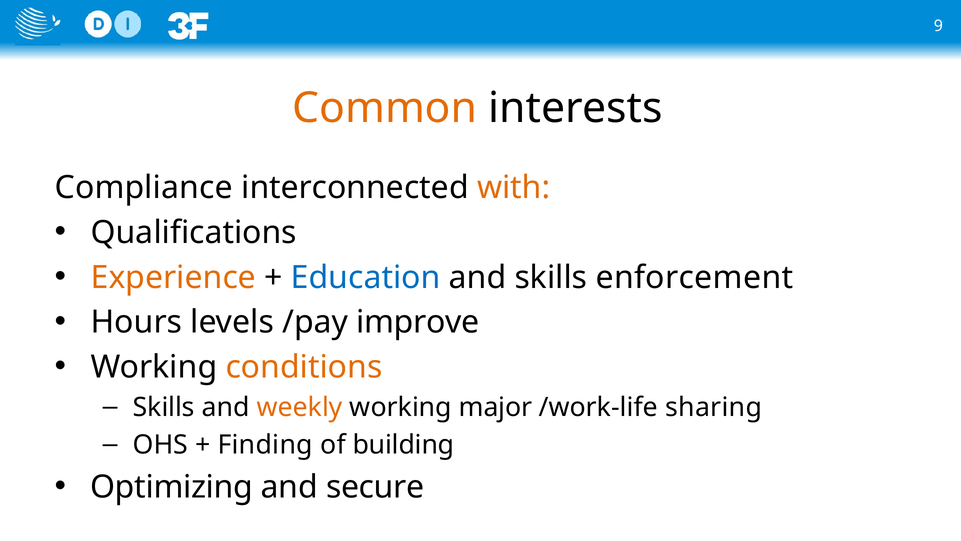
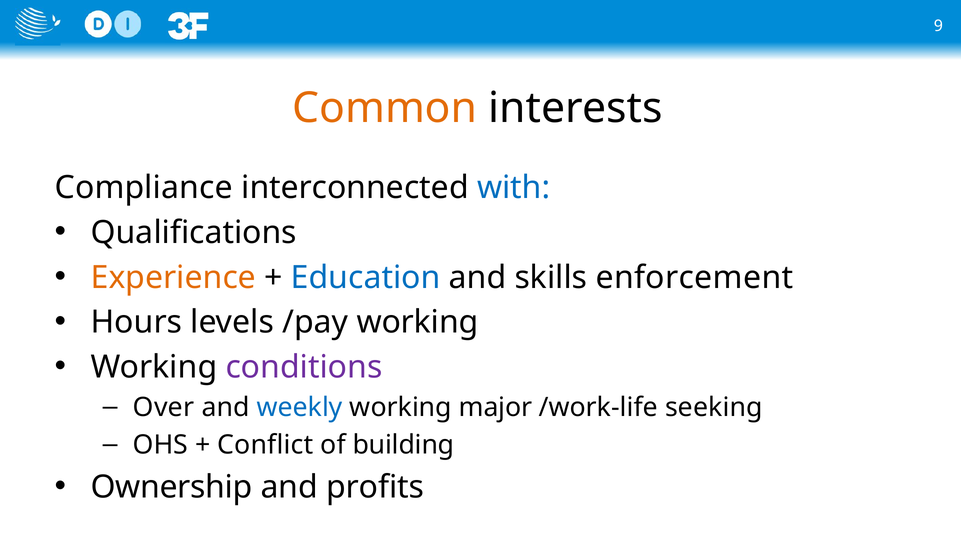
with colour: orange -> blue
/pay improve: improve -> working
conditions colour: orange -> purple
Skills at (164, 407): Skills -> Over
weekly colour: orange -> blue
sharing: sharing -> seeking
Finding: Finding -> Conflict
Optimizing: Optimizing -> Ownership
secure: secure -> profits
